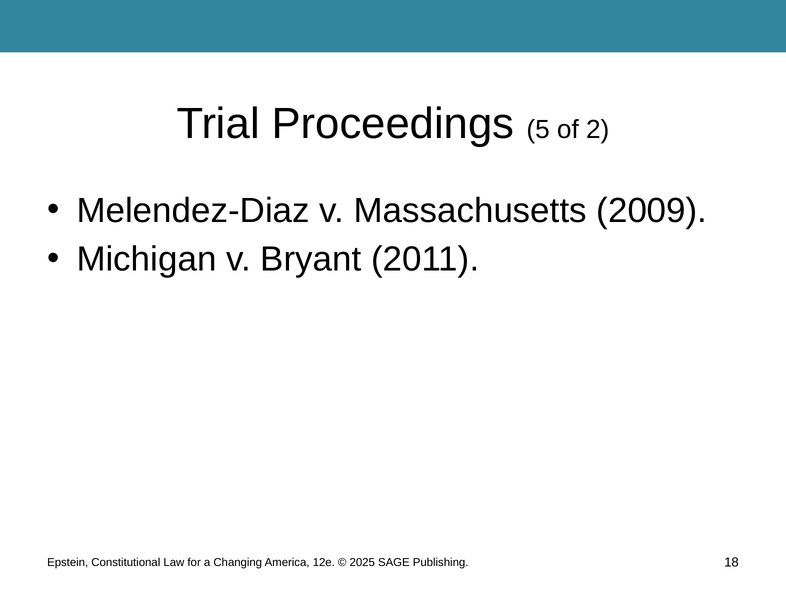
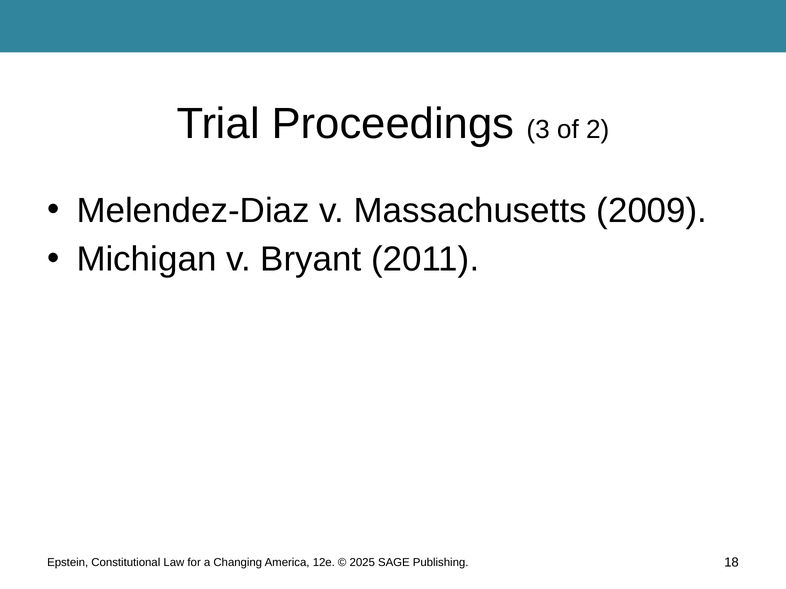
5: 5 -> 3
